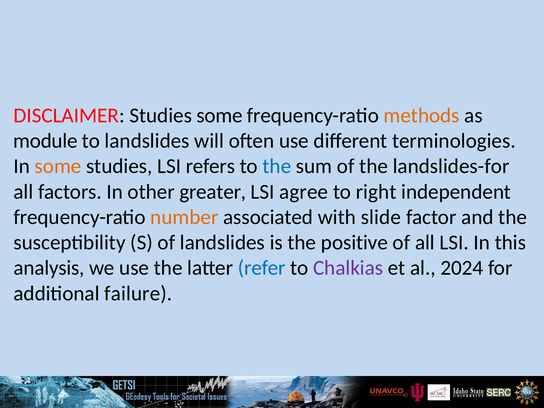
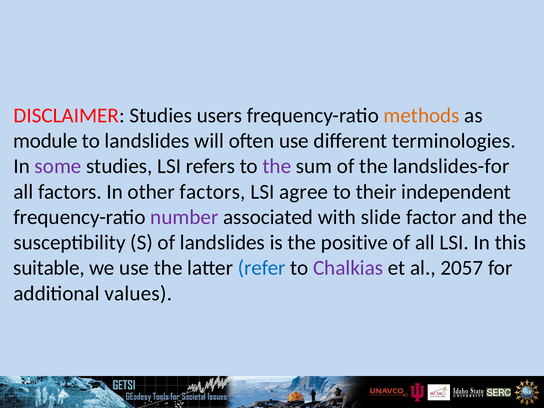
Studies some: some -> users
some at (58, 166) colour: orange -> purple
the at (277, 166) colour: blue -> purple
other greater: greater -> factors
right: right -> their
number colour: orange -> purple
analysis: analysis -> suitable
2024: 2024 -> 2057
failure: failure -> values
